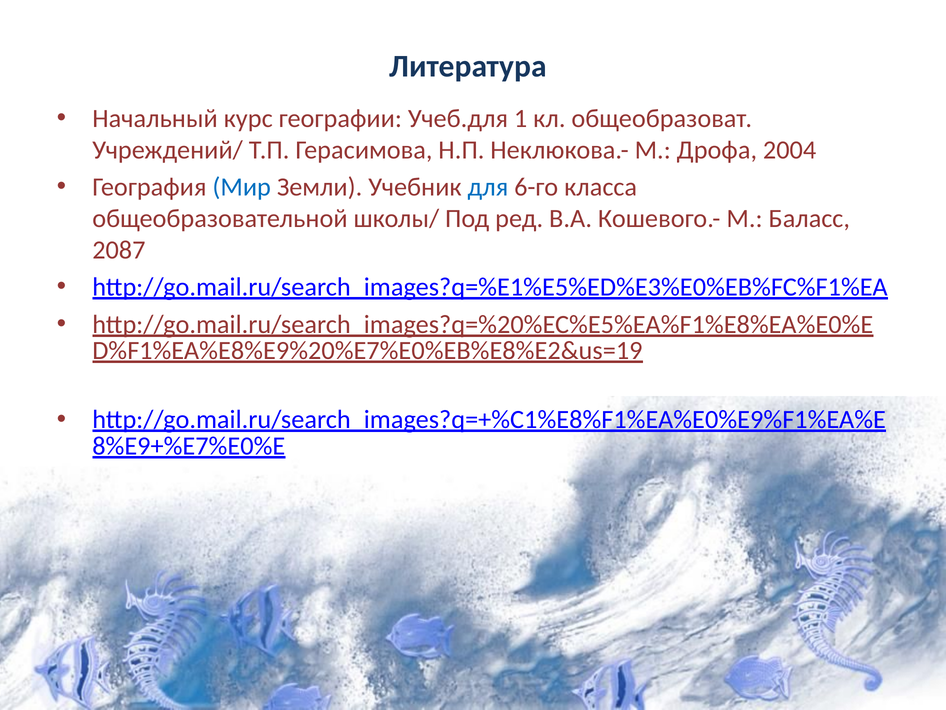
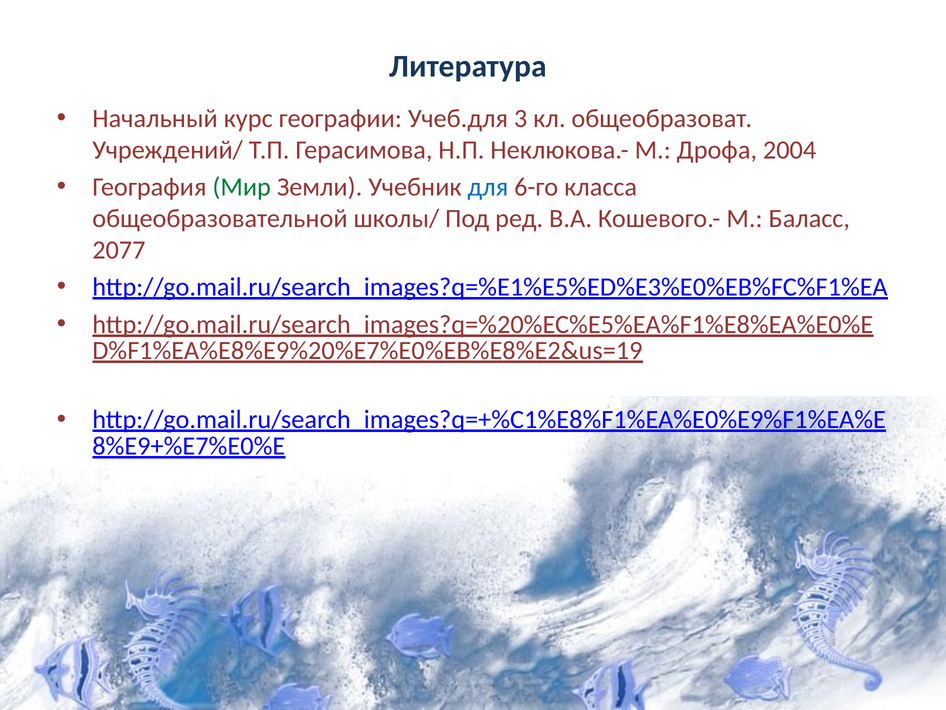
1: 1 -> 3
Мир colour: blue -> green
2087: 2087 -> 2077
